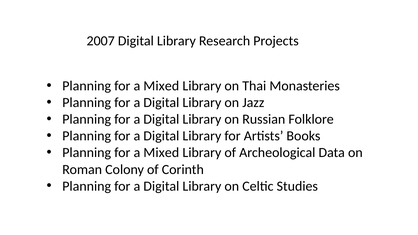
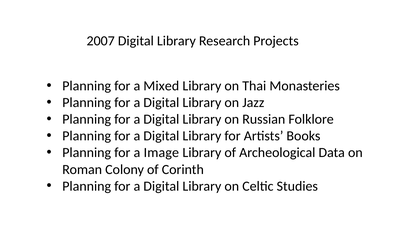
Mixed at (161, 153): Mixed -> Image
